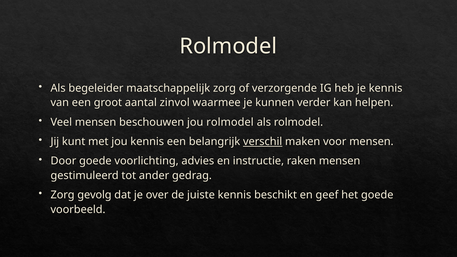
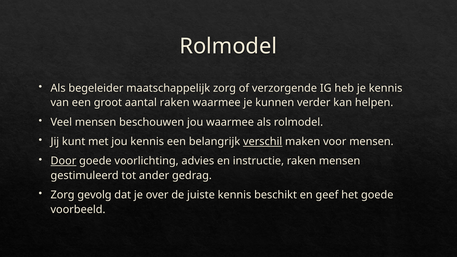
aantal zinvol: zinvol -> raken
jou rolmodel: rolmodel -> waarmee
Door underline: none -> present
